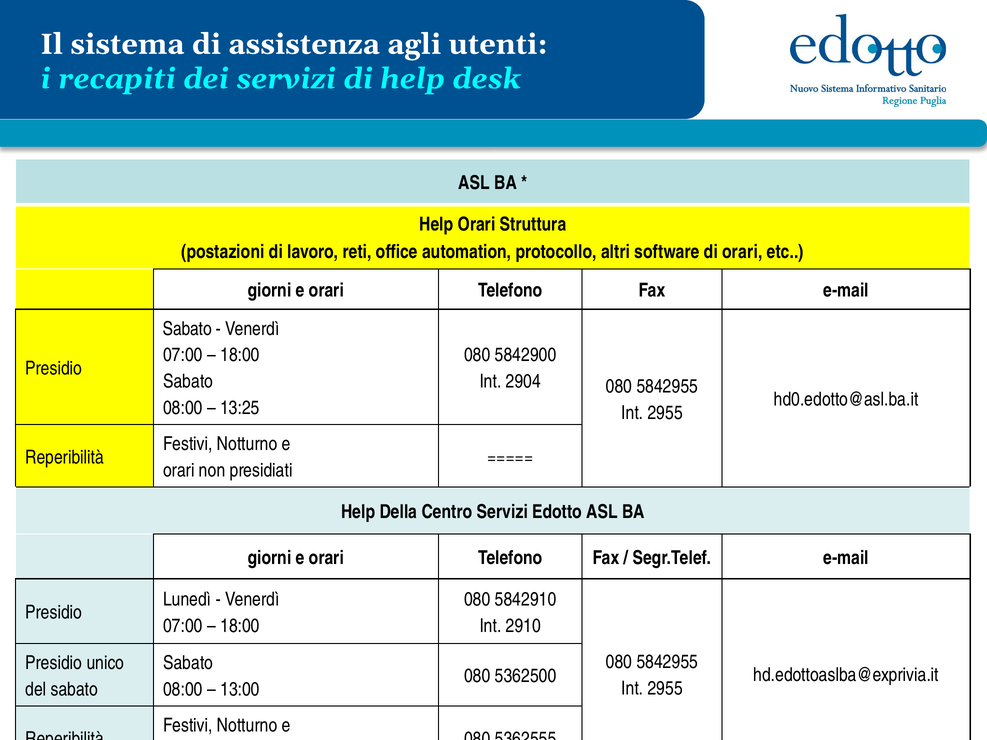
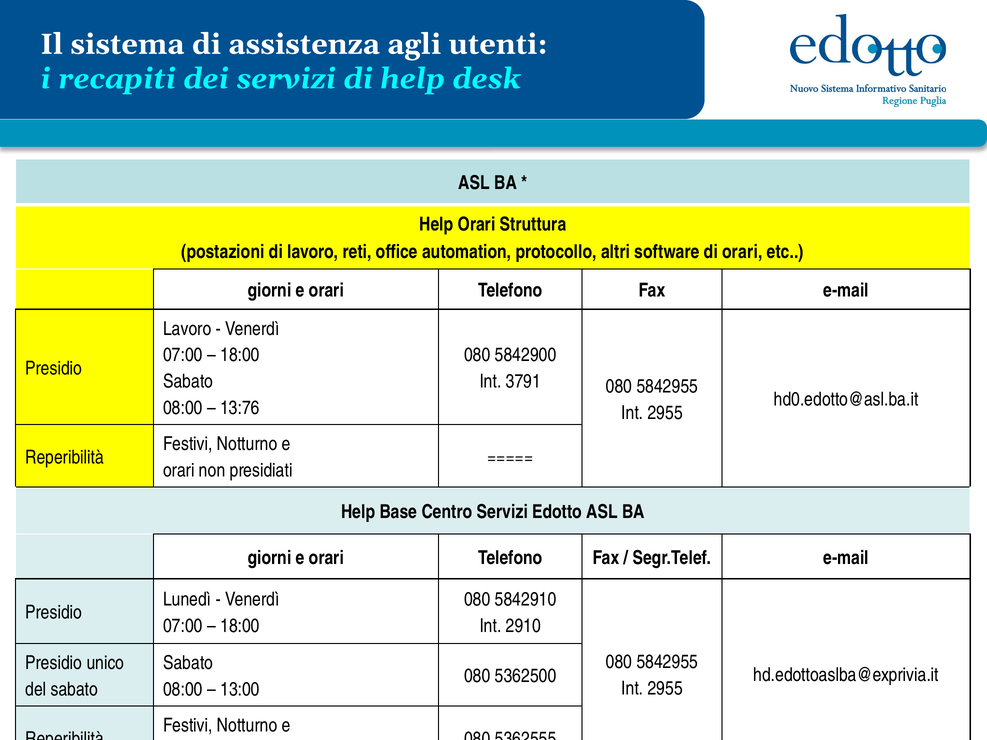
Sabato at (187, 329): Sabato -> Lavoro
2904: 2904 -> 3791
13:25: 13:25 -> 13:76
Della: Della -> Base
